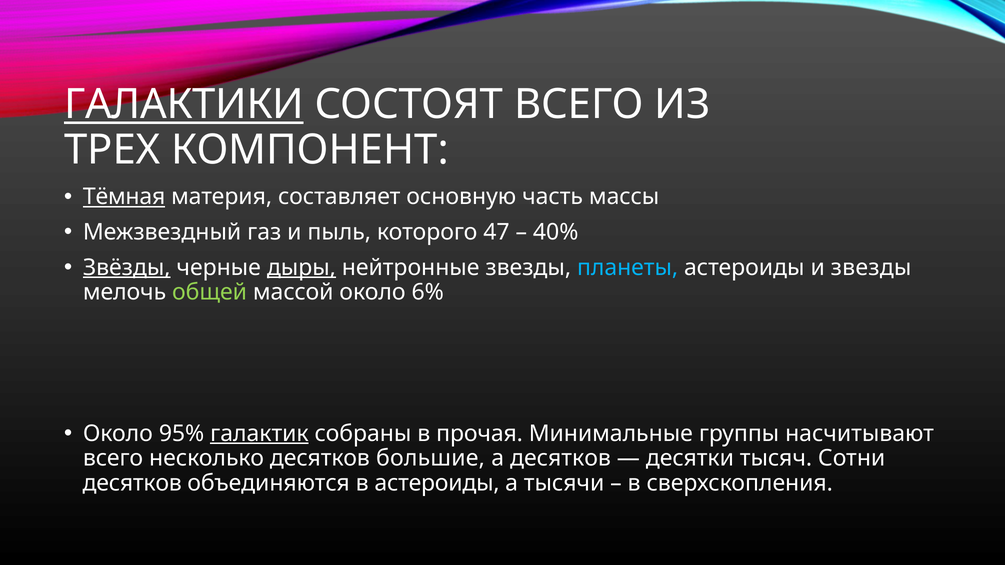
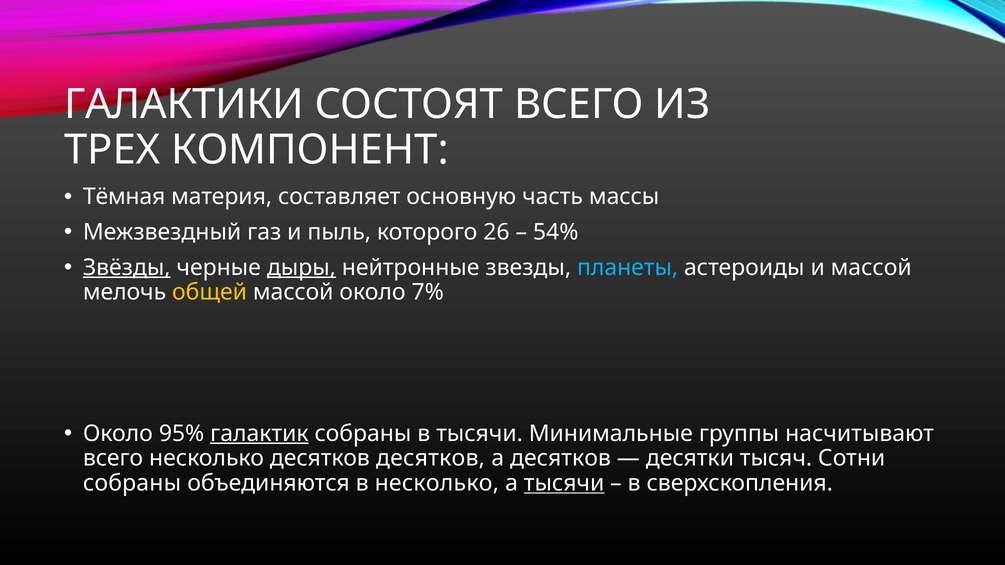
ГАЛАКТИКИ underline: present -> none
Тёмная underline: present -> none
47: 47 -> 26
40%: 40% -> 54%
и звезды: звезды -> массой
общей colour: light green -> yellow
6%: 6% -> 7%
в прочая: прочая -> тысячи
десятков большие: большие -> десятков
десятков at (132, 483): десятков -> собраны
в астероиды: астероиды -> несколько
тысячи at (564, 483) underline: none -> present
